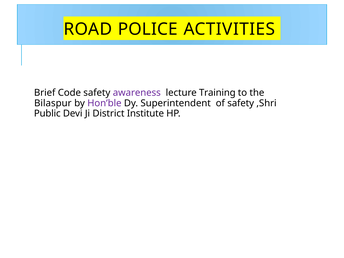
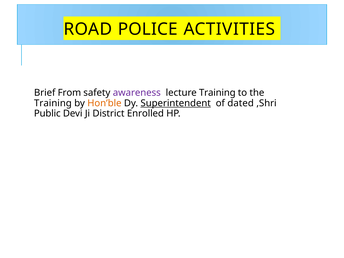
Code: Code -> From
Bilaspur at (53, 103): Bilaspur -> Training
Hon’ble colour: purple -> orange
Superintendent underline: none -> present
of safety: safety -> dated
Institute: Institute -> Enrolled
